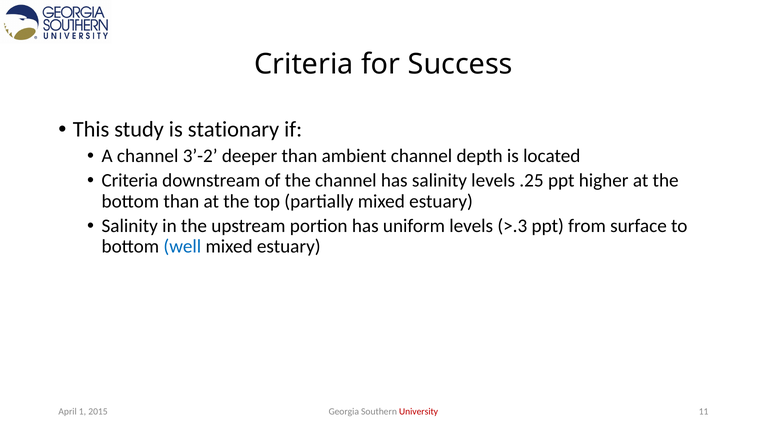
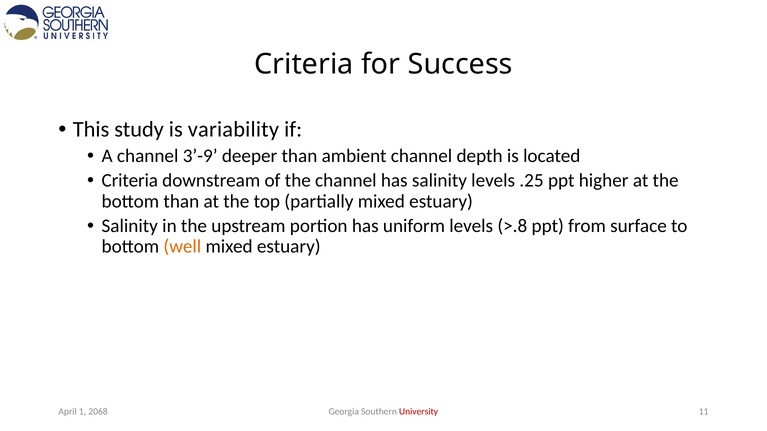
stationary: stationary -> variability
3’-2: 3’-2 -> 3’-9
>.3: >.3 -> >.8
well colour: blue -> orange
2015: 2015 -> 2068
